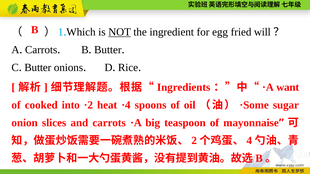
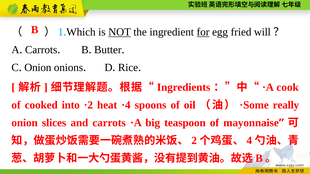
for underline: none -> present
Butter at (38, 68): Butter -> Onion
want: want -> cook
sugar: sugar -> really
